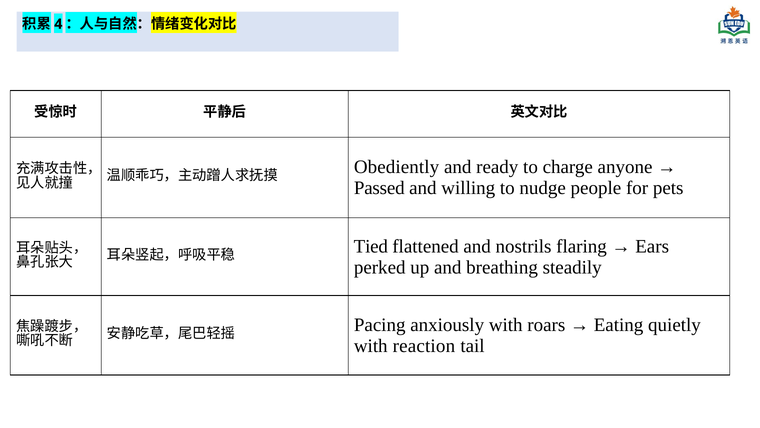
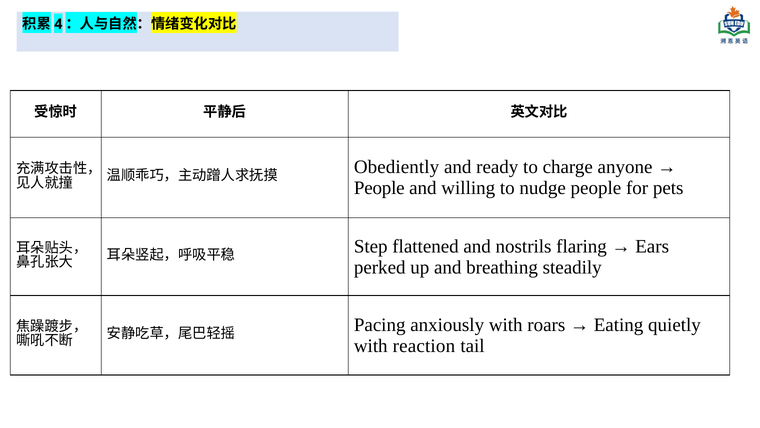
Passed at (379, 188): Passed -> People
Tied: Tied -> Step
